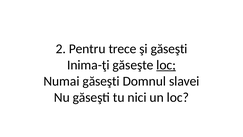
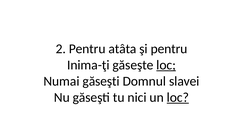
trece: trece -> atâta
şi găseşti: găseşti -> pentru
loc at (178, 97) underline: none -> present
